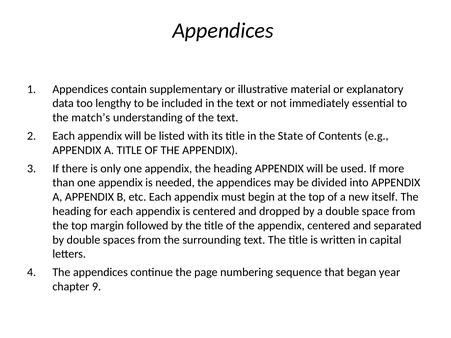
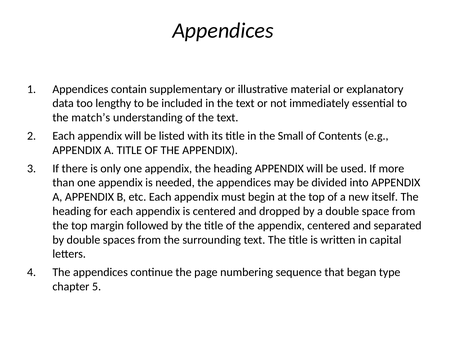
State: State -> Small
year: year -> type
9: 9 -> 5
